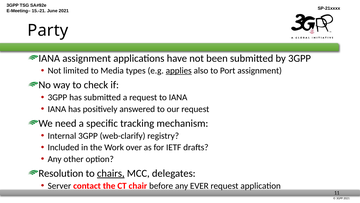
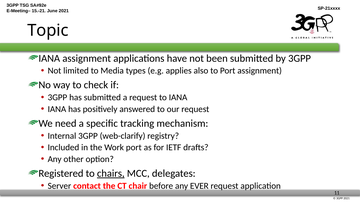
Party: Party -> Topic
applies underline: present -> none
Work over: over -> port
Resolution: Resolution -> Registered
